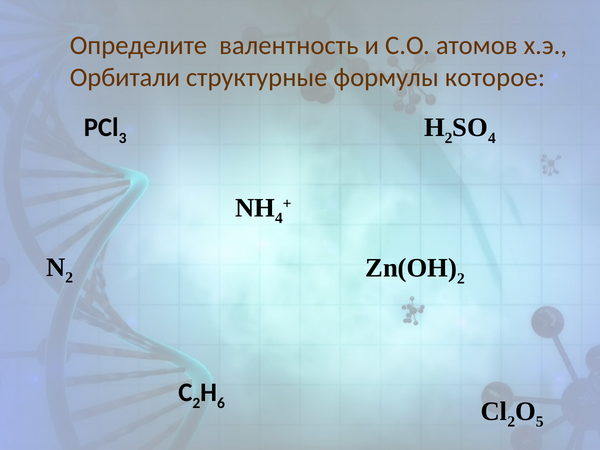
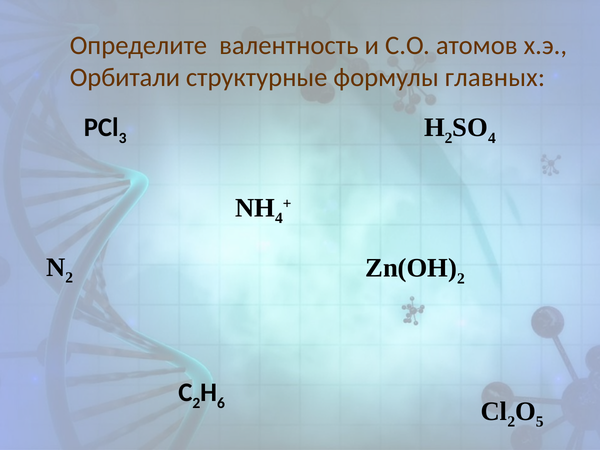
которое: которое -> главных
